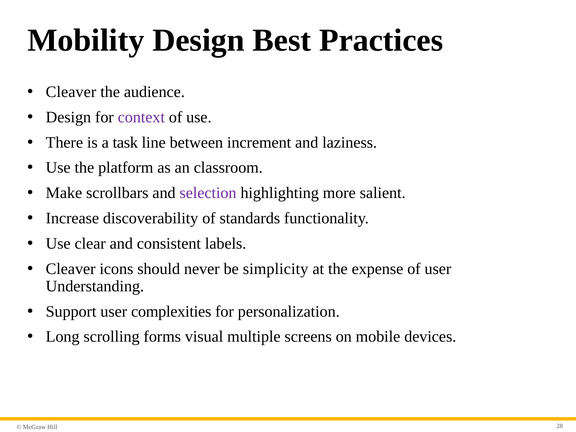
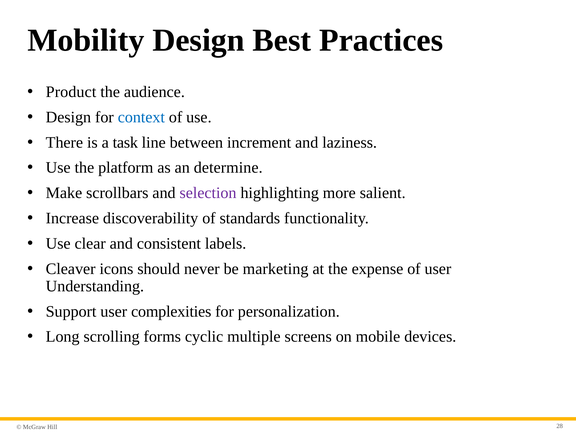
Cleaver at (71, 92): Cleaver -> Product
context colour: purple -> blue
classroom: classroom -> determine
simplicity: simplicity -> marketing
visual: visual -> cyclic
